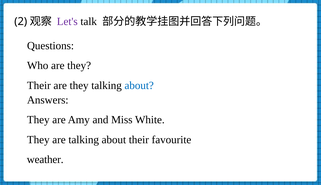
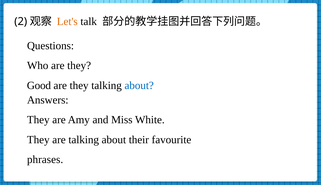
Let's colour: purple -> orange
Their at (39, 85): Their -> Good
weather: weather -> phrases
